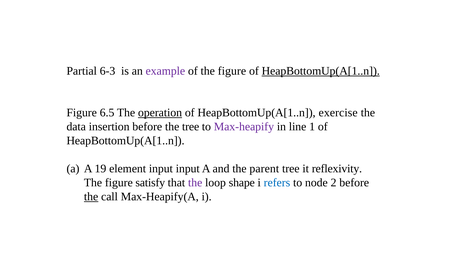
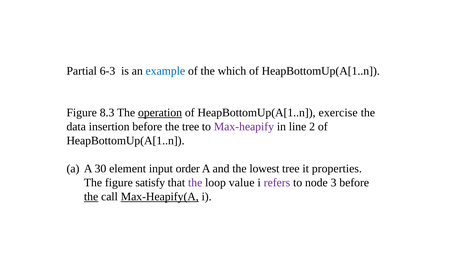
example colour: purple -> blue
of the figure: figure -> which
HeapBottomUp(A[1..n at (321, 71) underline: present -> none
6.5: 6.5 -> 8.3
1: 1 -> 2
19: 19 -> 30
input input: input -> order
parent: parent -> lowest
reflexivity: reflexivity -> properties
shape: shape -> value
refers colour: blue -> purple
2: 2 -> 3
Max-Heapify(A underline: none -> present
